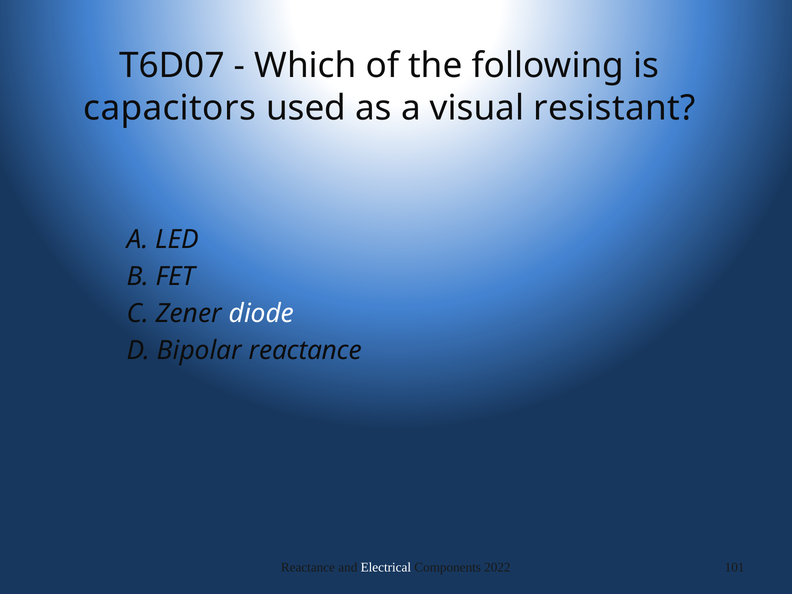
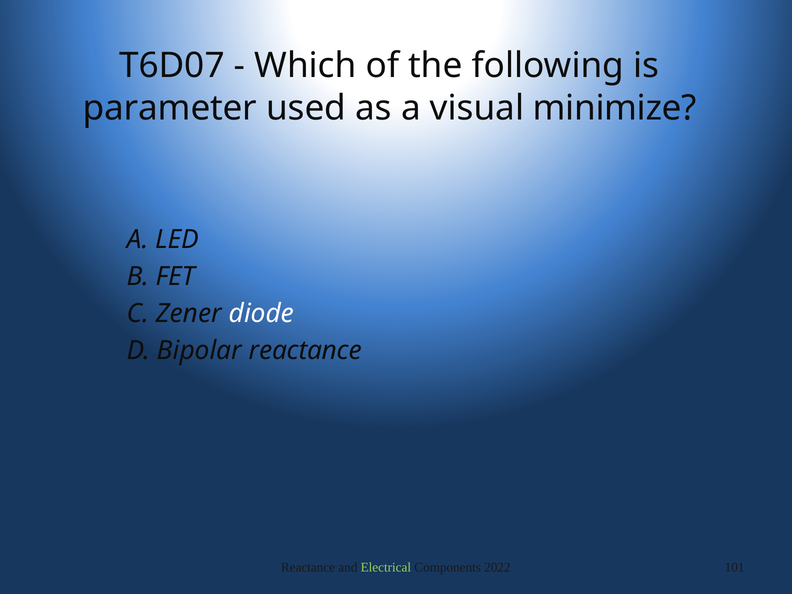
capacitors: capacitors -> parameter
resistant: resistant -> minimize
Electrical colour: white -> light green
